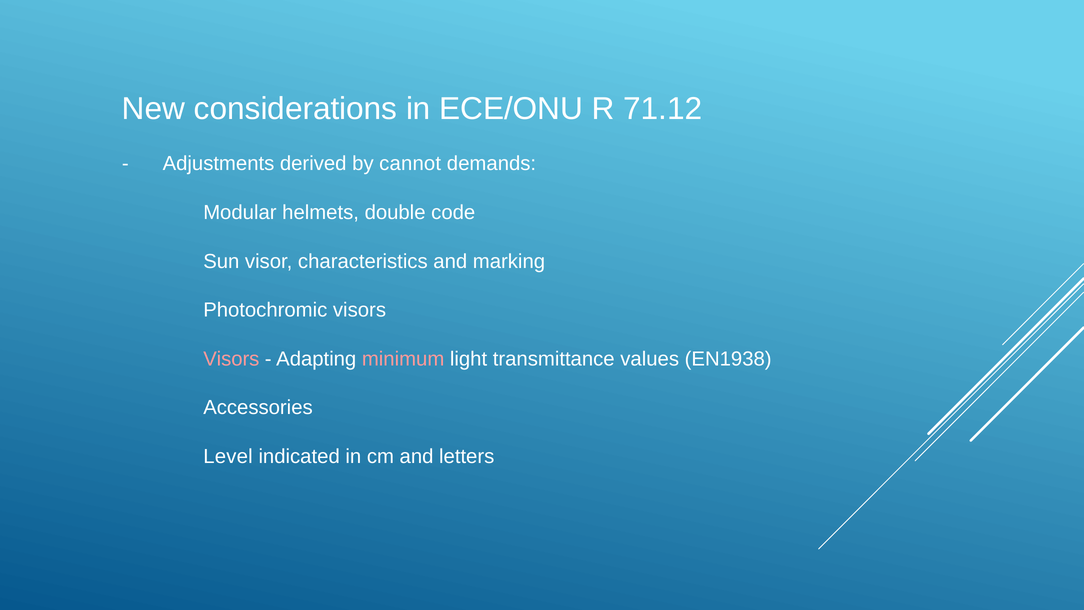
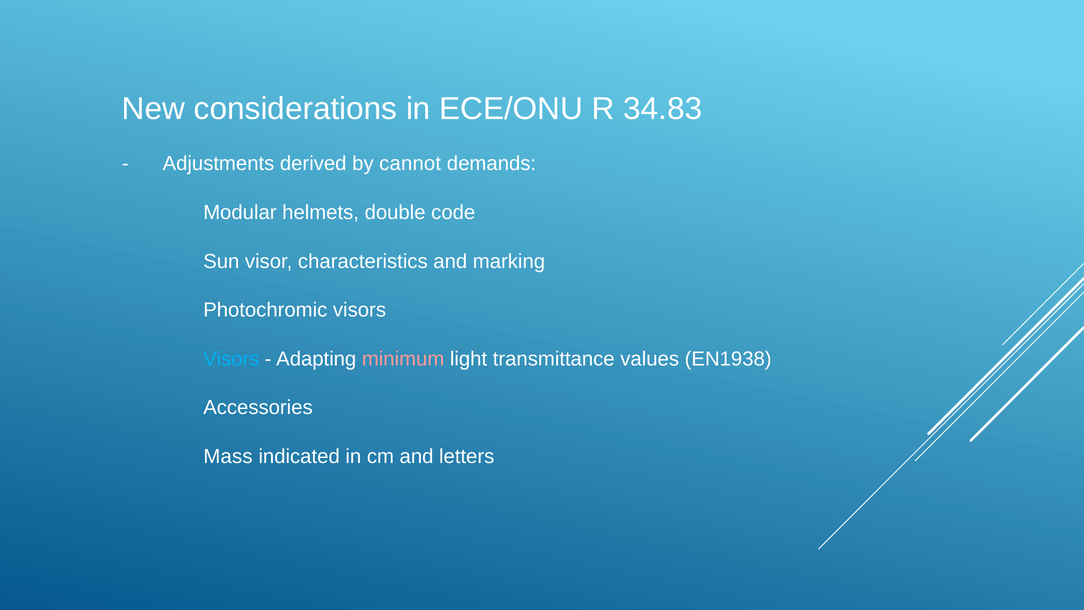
71.12: 71.12 -> 34.83
Visors at (231, 359) colour: pink -> light blue
Level: Level -> Mass
